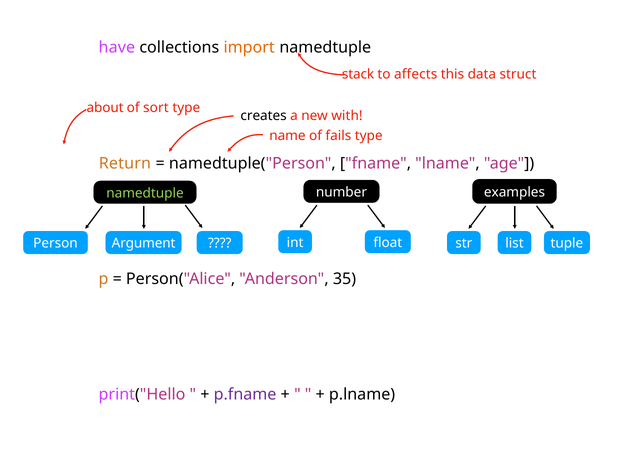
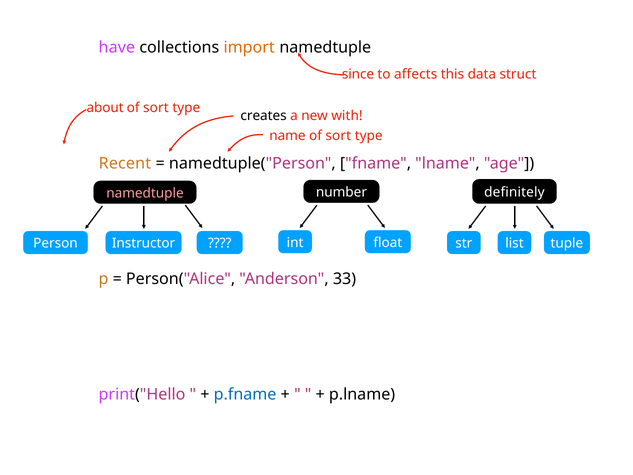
stack: stack -> since
name of fails: fails -> sort
Return: Return -> Recent
examples: examples -> definitely
namedtuple at (145, 193) colour: light green -> pink
Argument: Argument -> Instructor
35: 35 -> 33
p.fname colour: purple -> blue
